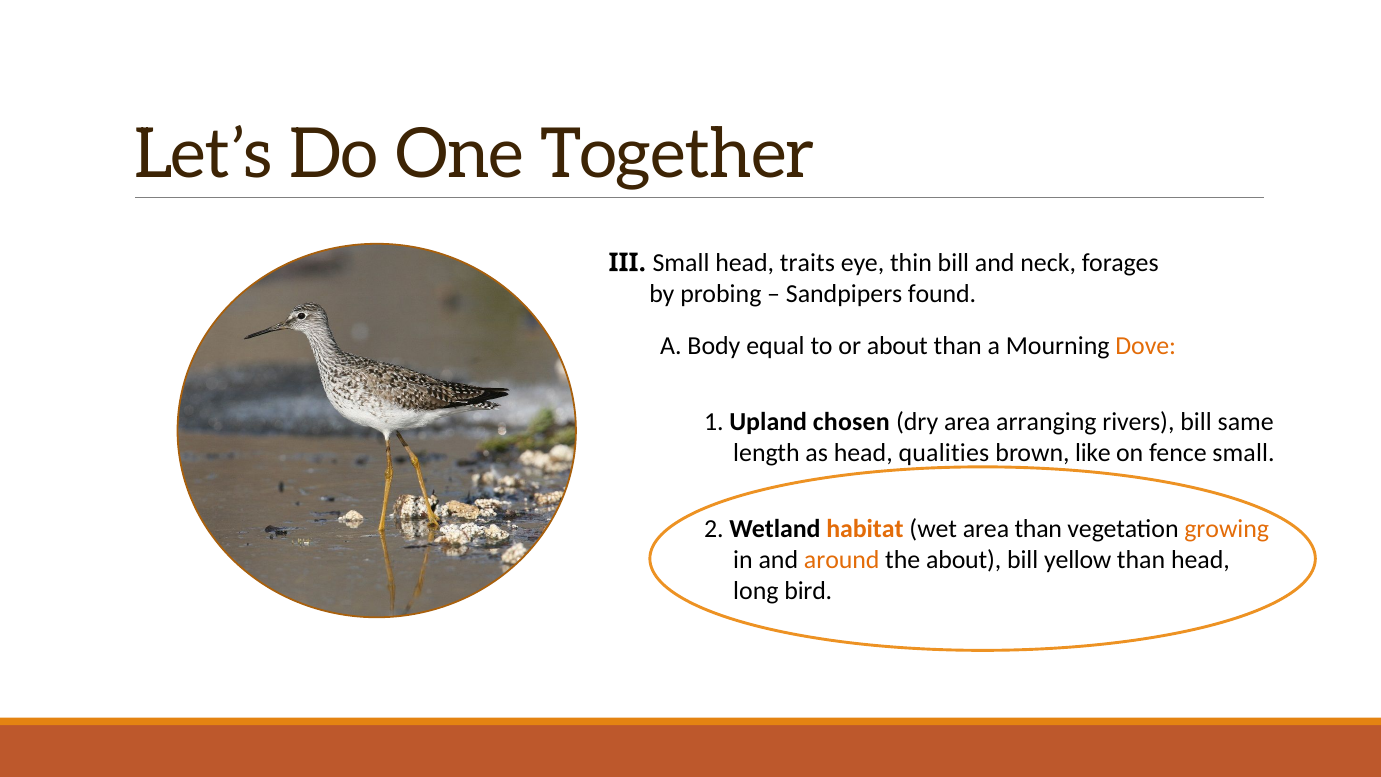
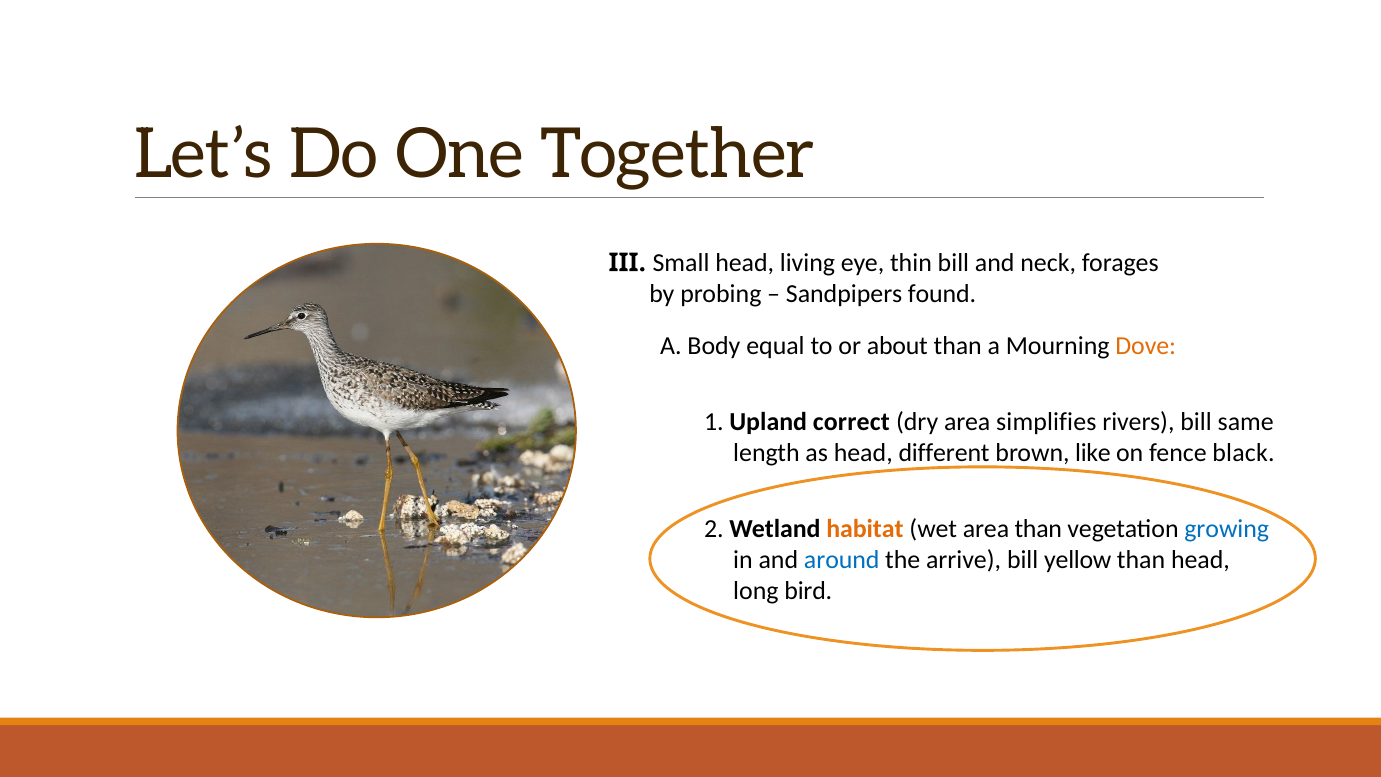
traits: traits -> living
chosen: chosen -> correct
arranging: arranging -> simplifies
qualities: qualities -> different
fence small: small -> black
growing colour: orange -> blue
around colour: orange -> blue
the about: about -> arrive
